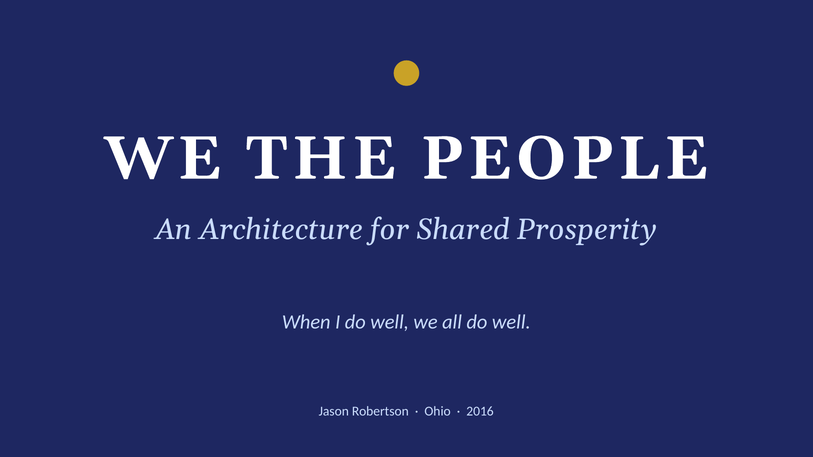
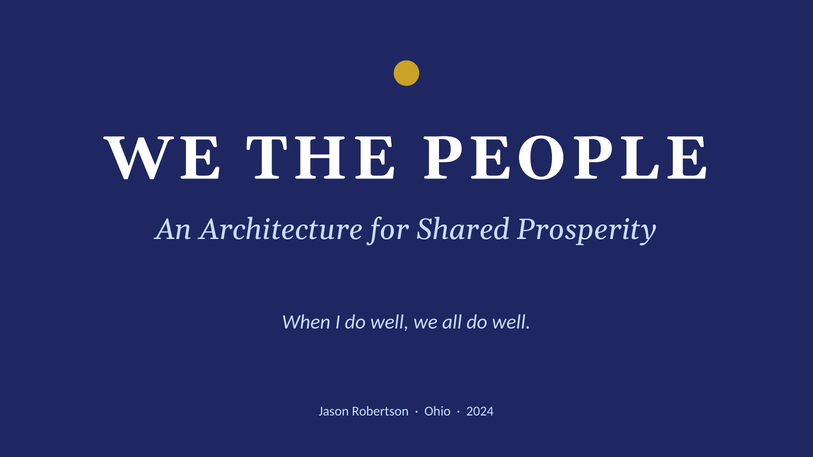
2016: 2016 -> 2024
